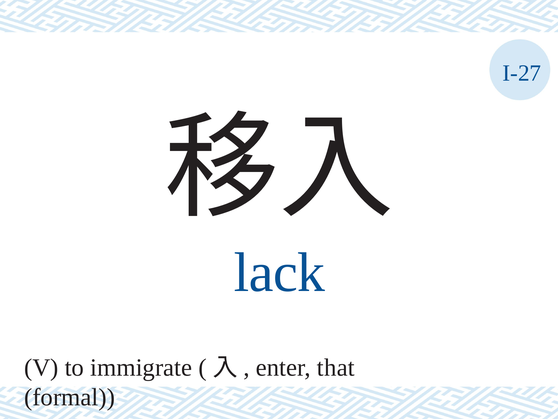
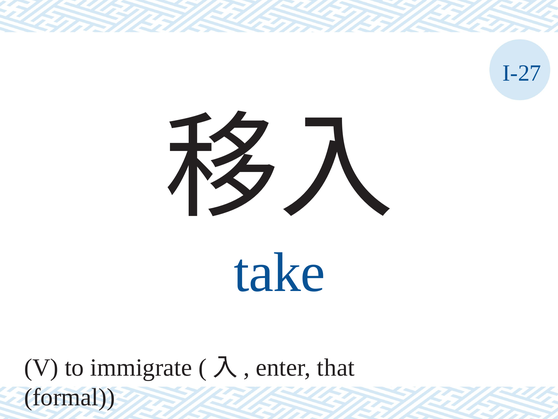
lack: lack -> take
